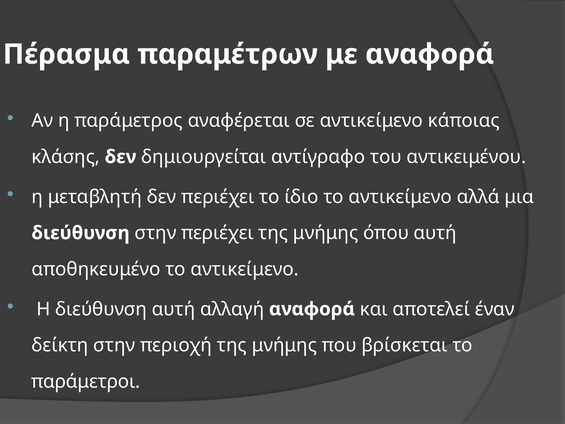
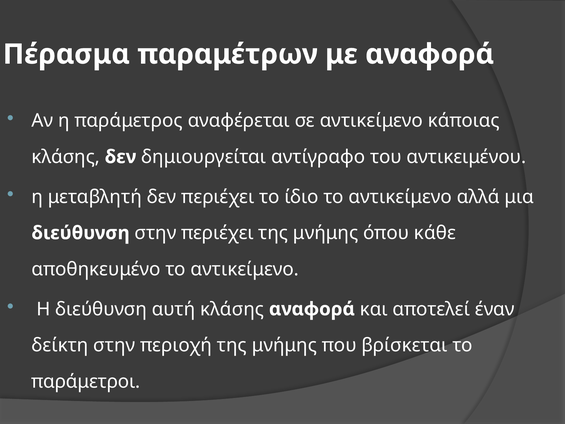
όπου αυτή: αυτή -> κάθε
αυτή αλλαγή: αλλαγή -> κλάσης
